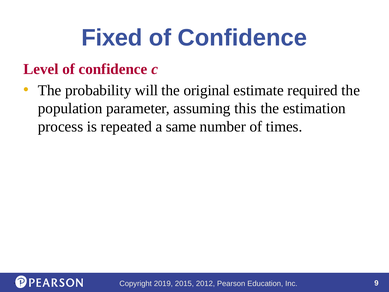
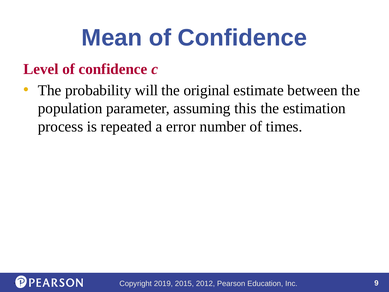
Fixed: Fixed -> Mean
required: required -> between
same: same -> error
